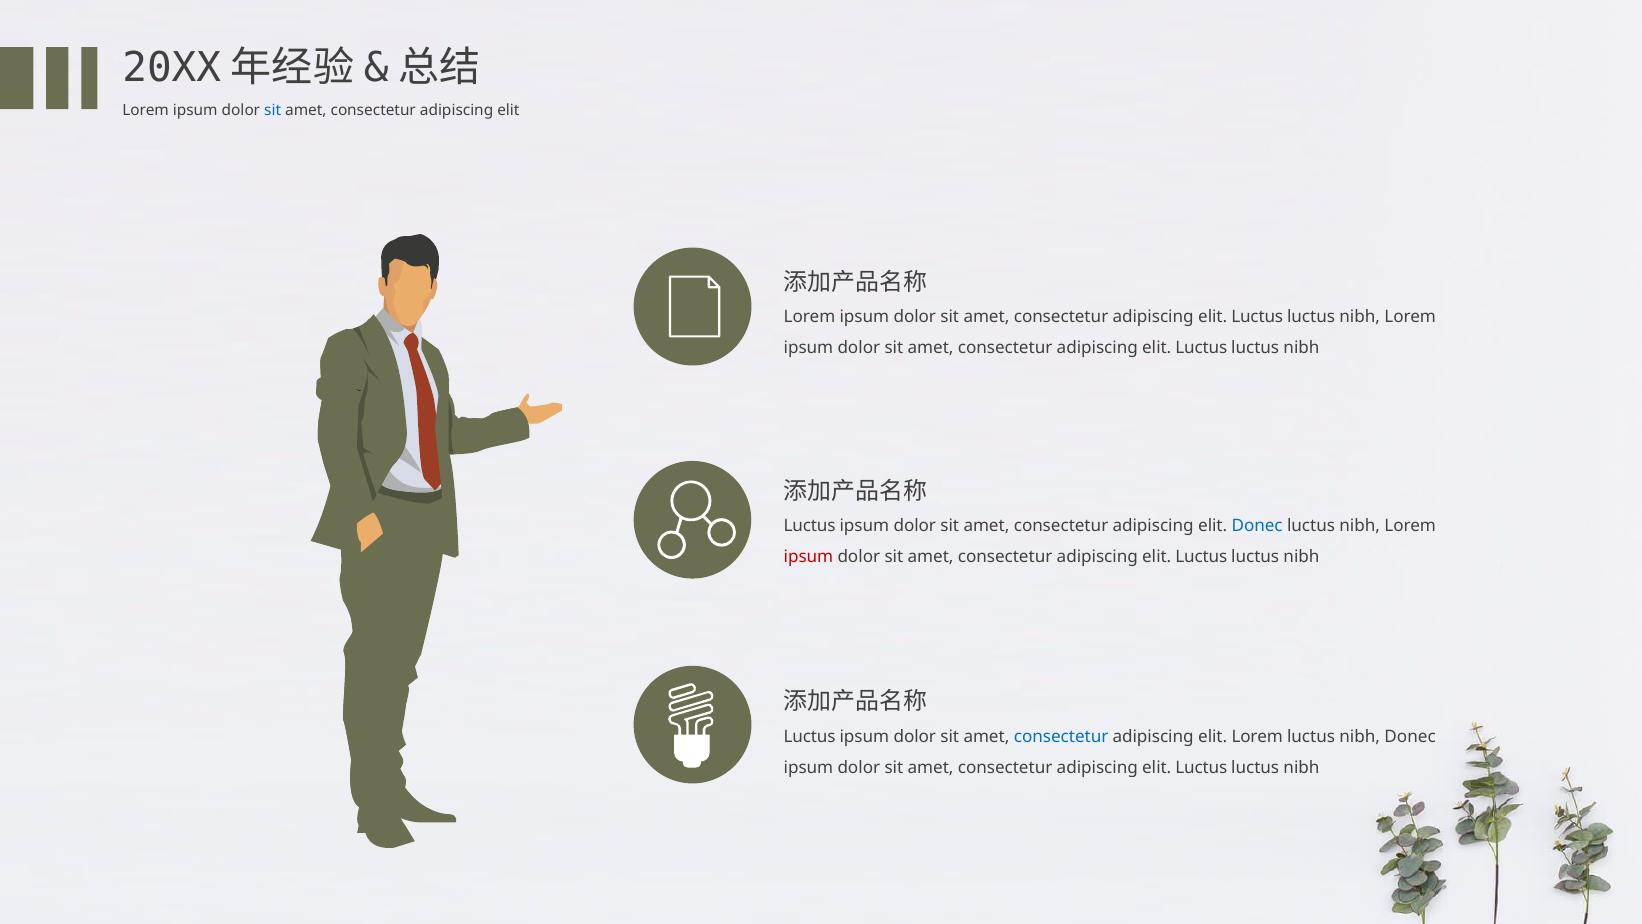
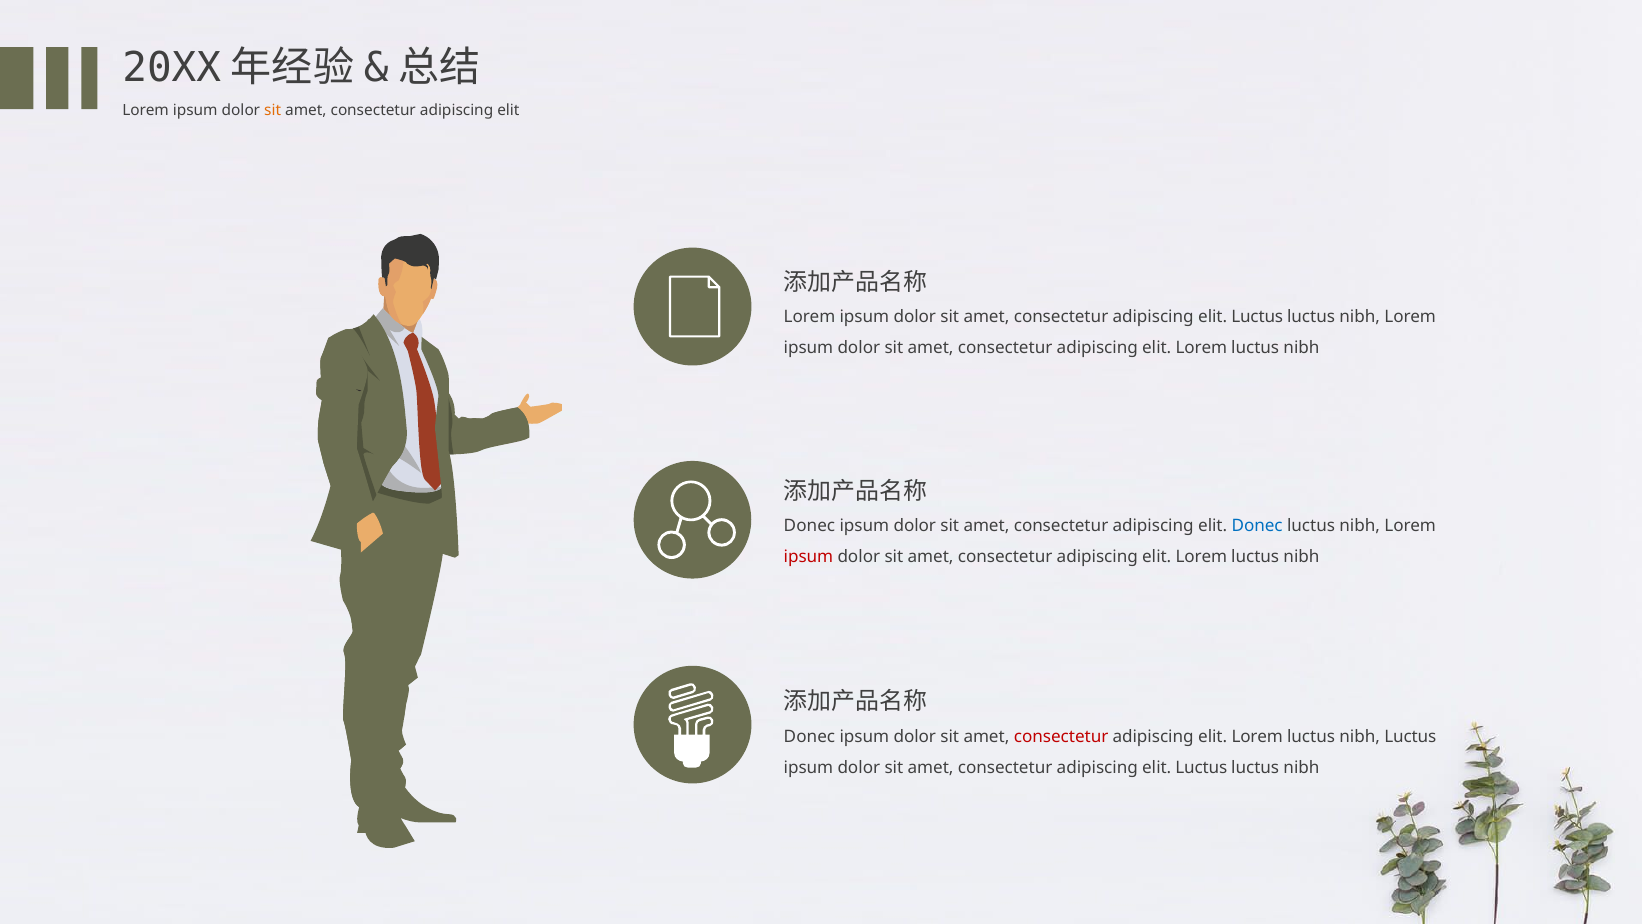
sit at (273, 111) colour: blue -> orange
Luctus at (1201, 348): Luctus -> Lorem
Luctus at (810, 526): Luctus -> Donec
Luctus at (1201, 556): Luctus -> Lorem
Luctus at (810, 736): Luctus -> Donec
consectetur at (1061, 736) colour: blue -> red
nibh Donec: Donec -> Luctus
